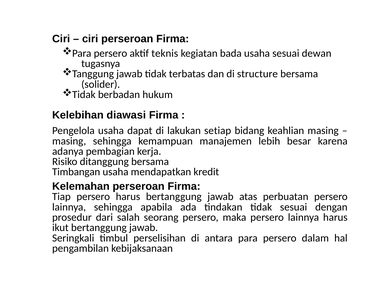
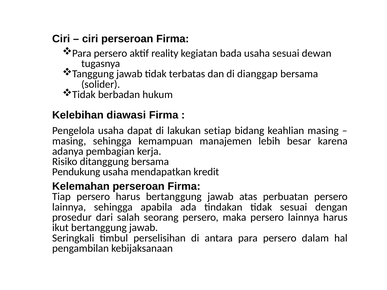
teknis: teknis -> reality
structure: structure -> dianggap
Timbangan: Timbangan -> Pendukung
